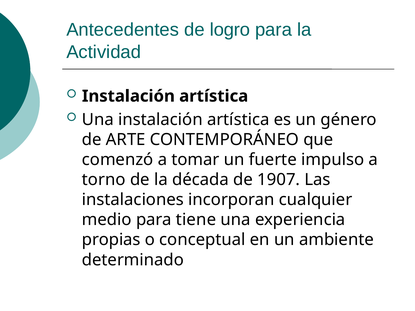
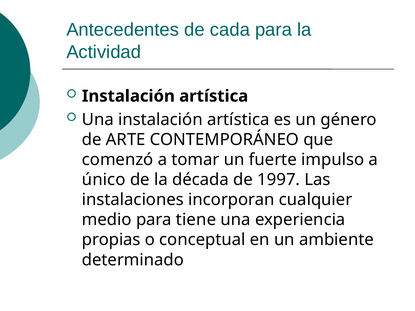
logro: logro -> cada
torno: torno -> único
1907: 1907 -> 1997
